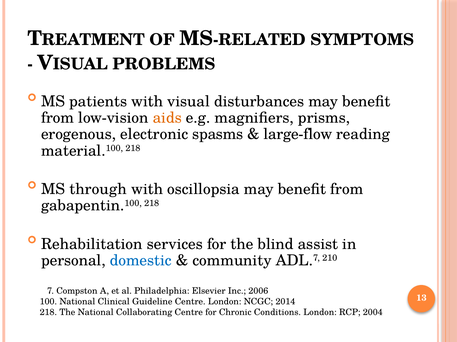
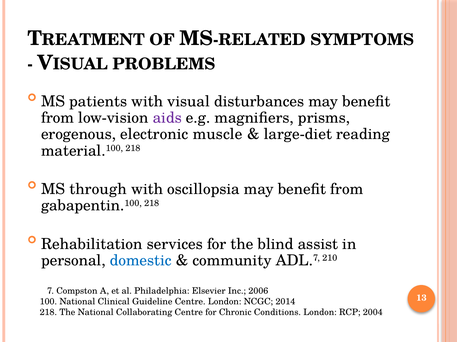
aids colour: orange -> purple
spasms: spasms -> muscle
large-flow: large-flow -> large-diet
